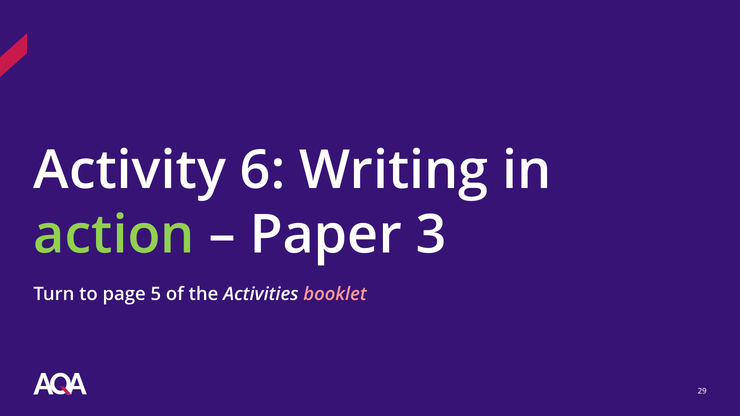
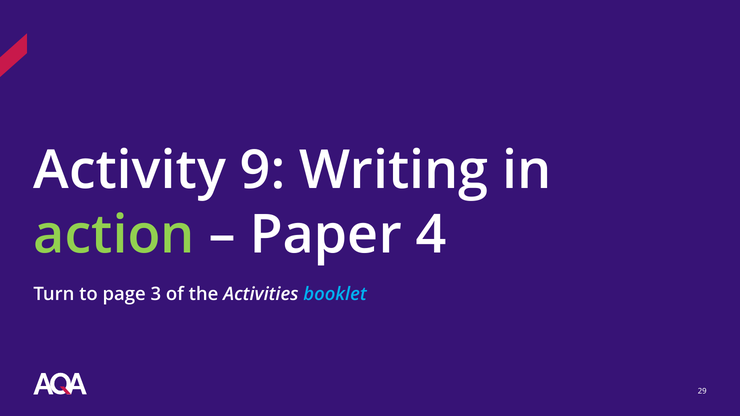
6: 6 -> 9
3: 3 -> 4
5: 5 -> 3
booklet colour: pink -> light blue
